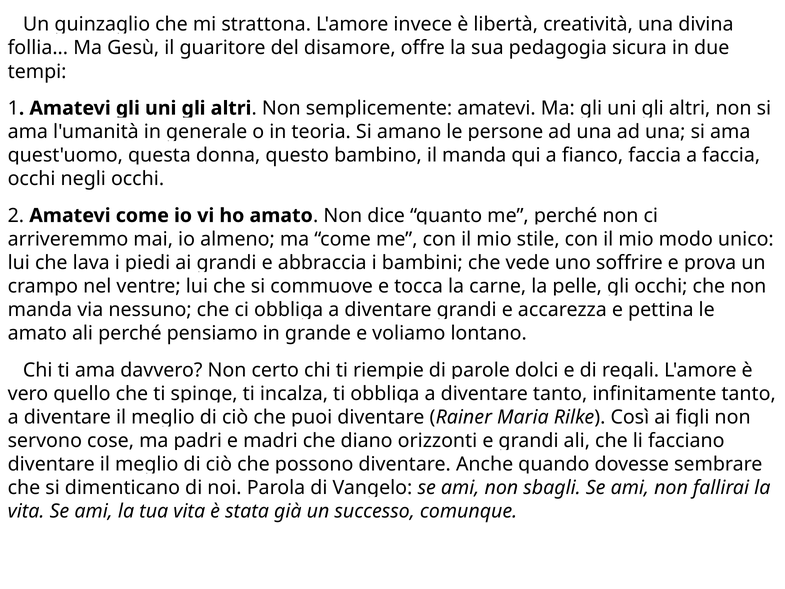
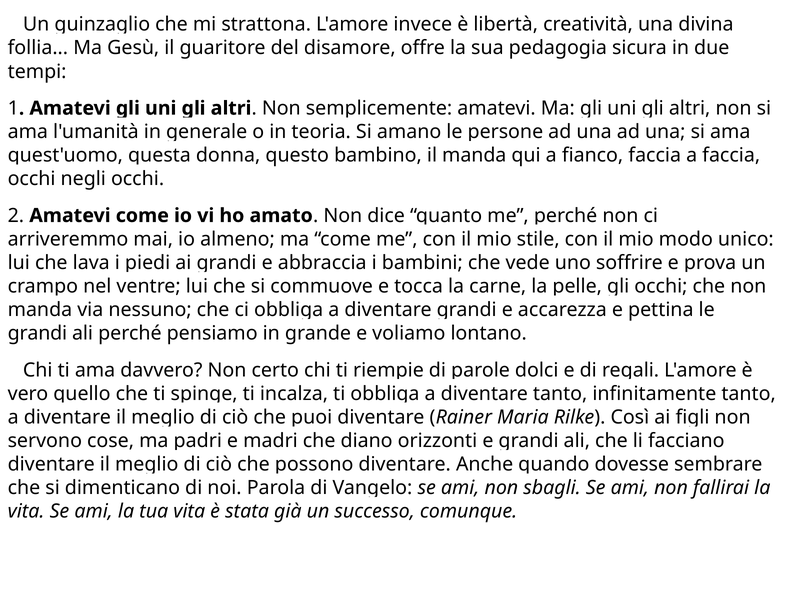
amato at (37, 333): amato -> grandi
